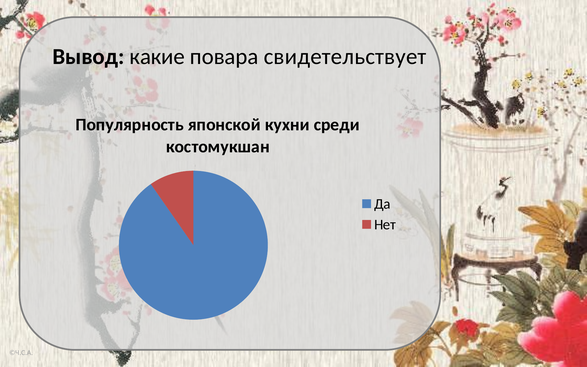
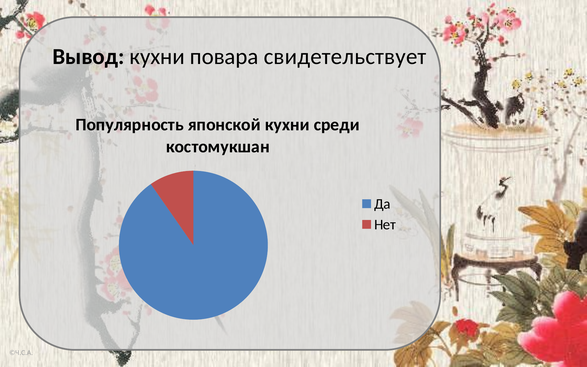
Вывод какие: какие -> кухни
